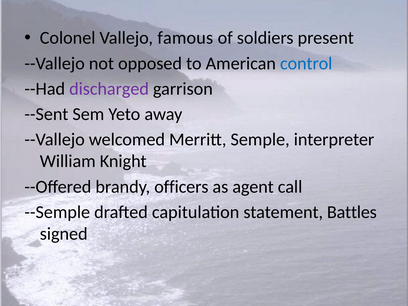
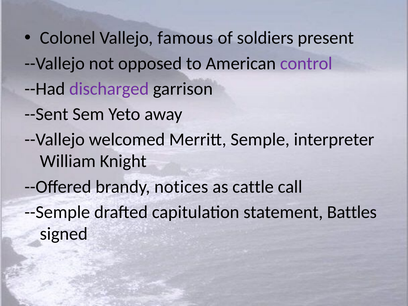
control colour: blue -> purple
officers: officers -> notices
agent: agent -> cattle
